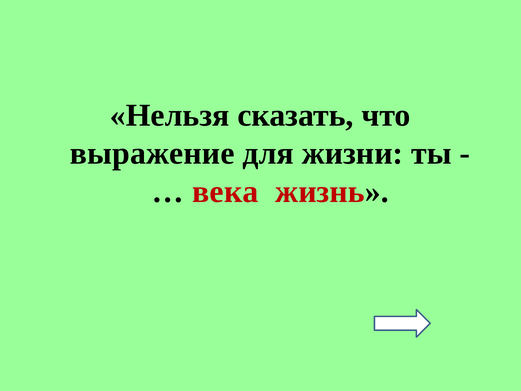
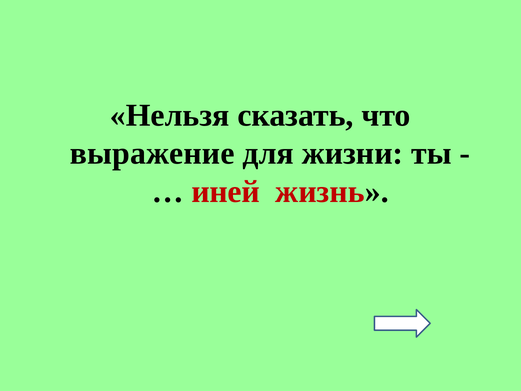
века: века -> иней
